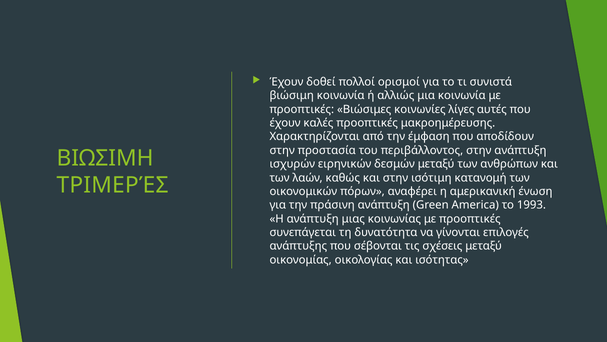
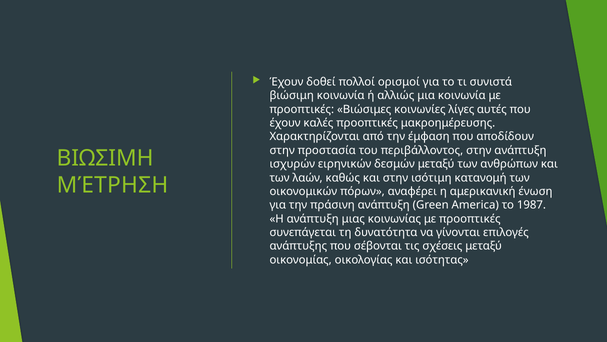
ΤΡΙΜΕΡΈΣ: ΤΡΙΜΕΡΈΣ -> ΜΈΤΡΗΣΗ
1993: 1993 -> 1987
